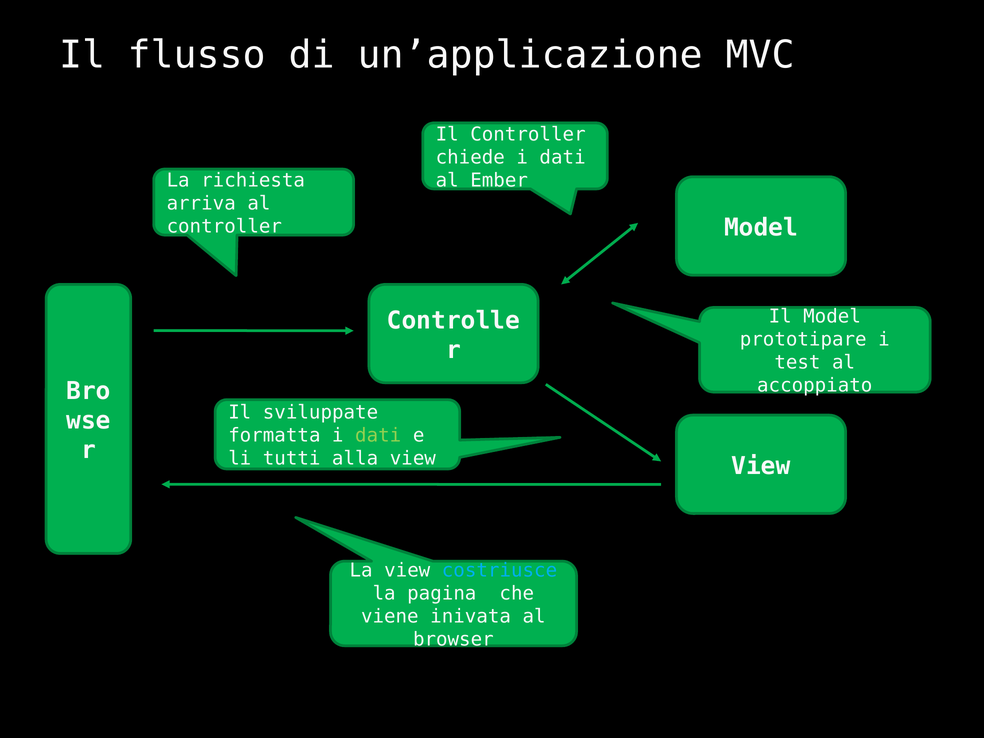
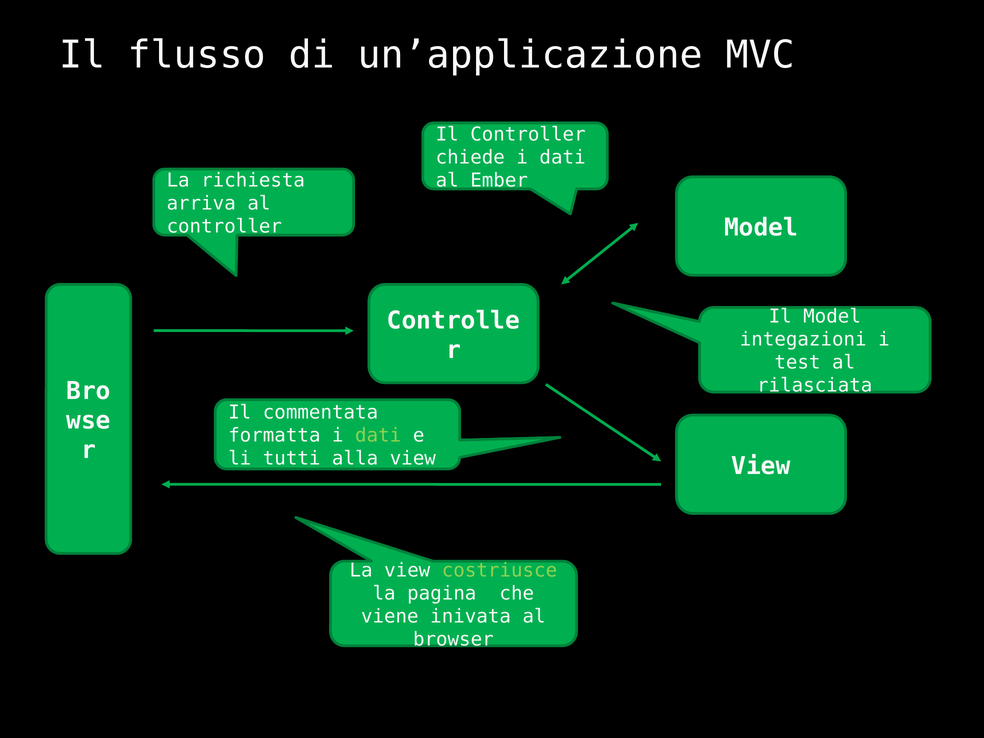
prototipare: prototipare -> integazioni
accoppiato: accoppiato -> rilasciata
sviluppate: sviluppate -> commentata
costriusce colour: light blue -> light green
